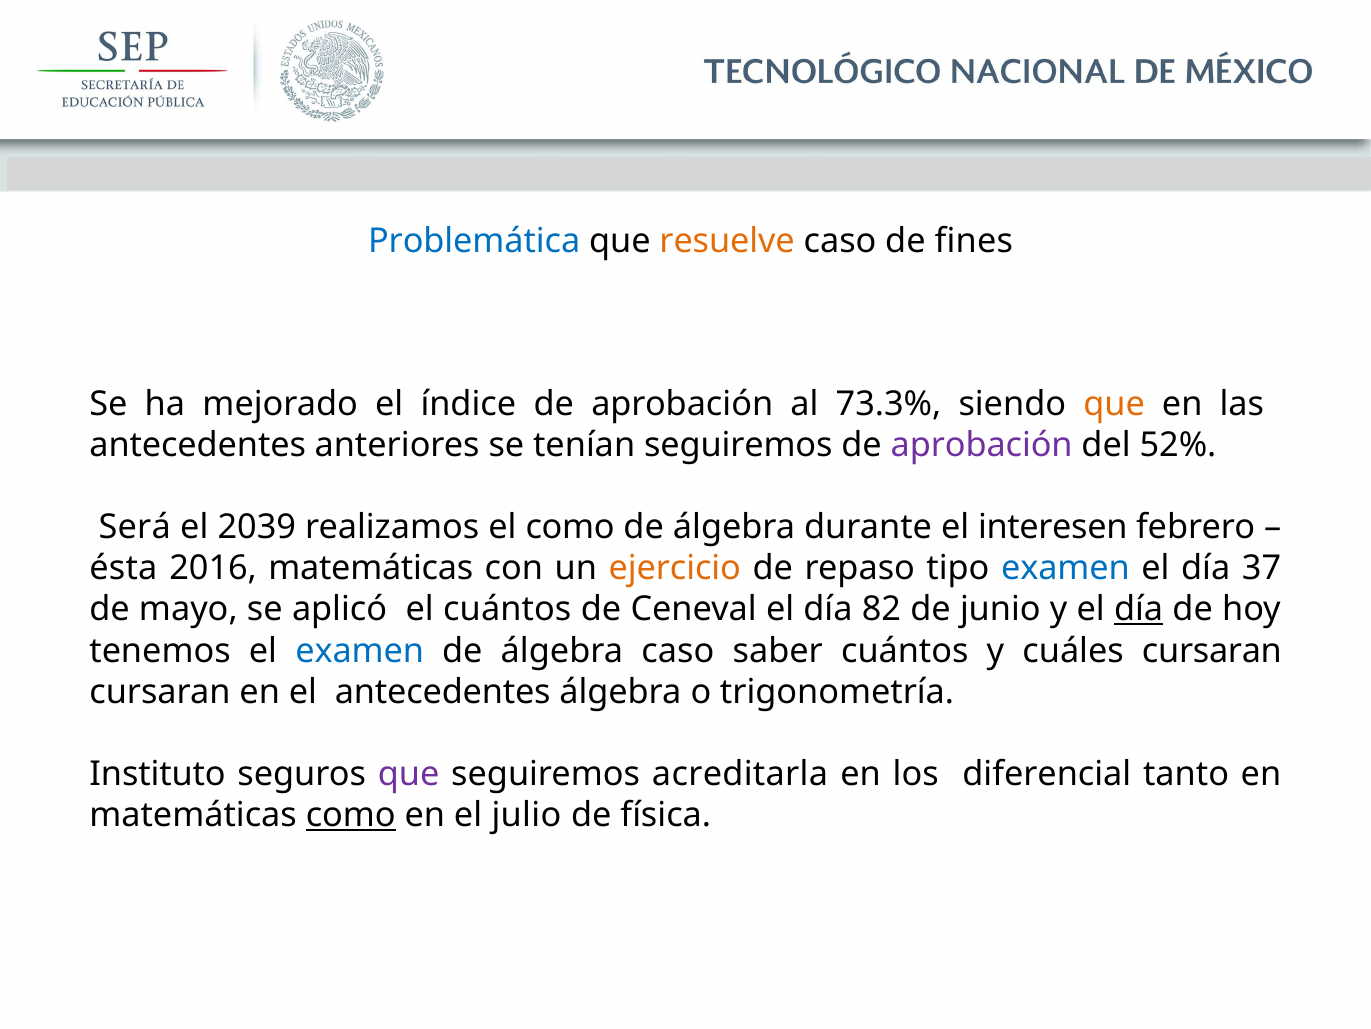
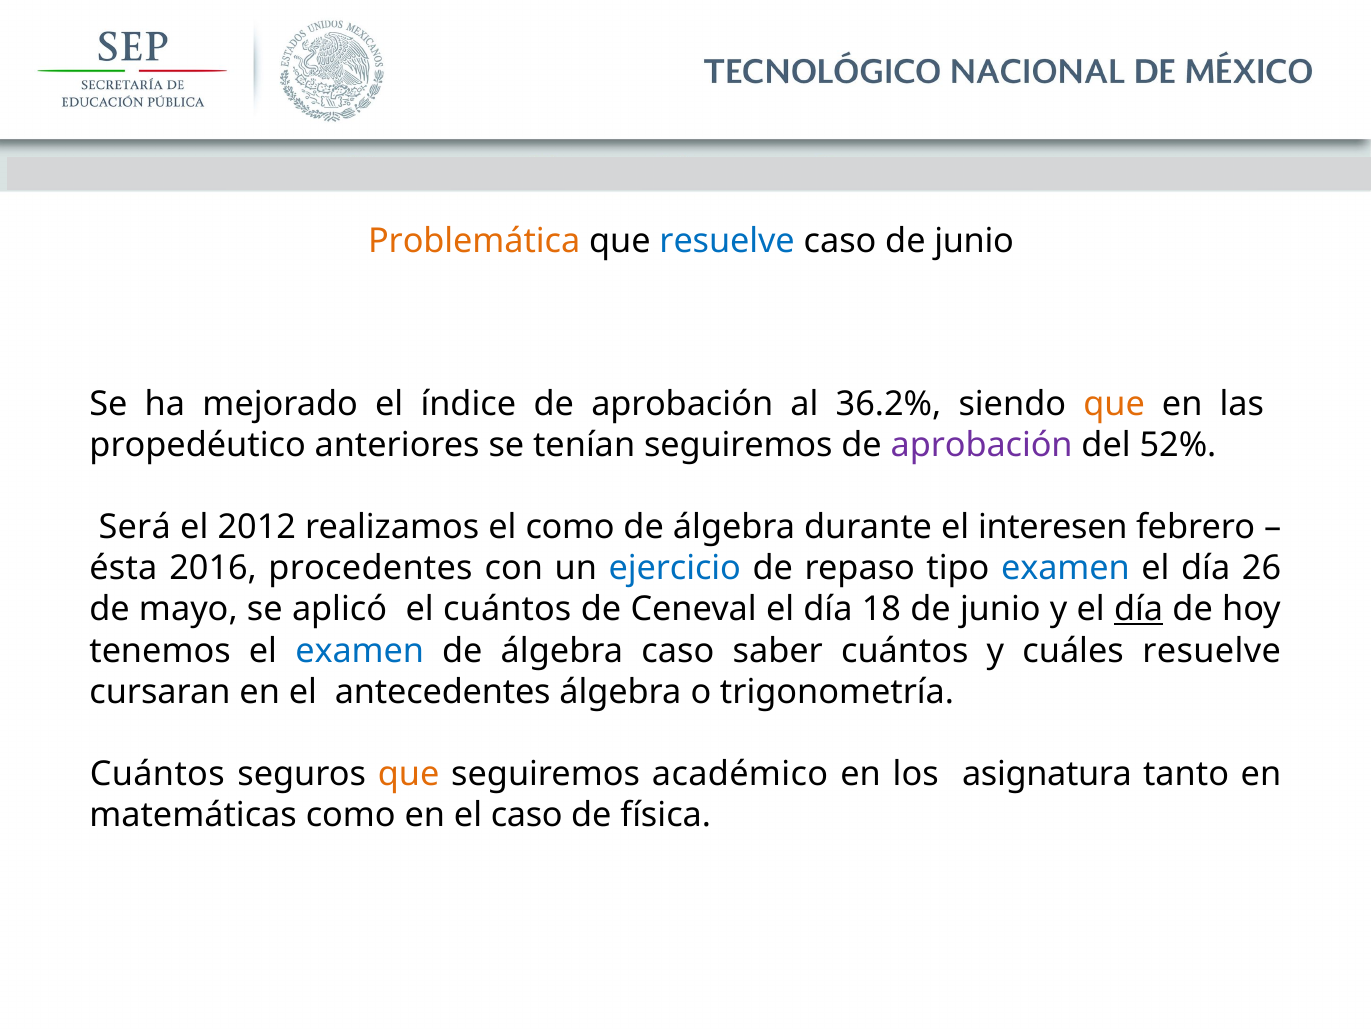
Problemática colour: blue -> orange
resuelve at (727, 241) colour: orange -> blue
caso de fines: fines -> junio
73.3%: 73.3% -> 36.2%
antecedentes at (198, 445): antecedentes -> propedéutico
2039: 2039 -> 2012
2016 matemáticas: matemáticas -> procedentes
ejercicio colour: orange -> blue
37: 37 -> 26
82: 82 -> 18
cuáles cursaran: cursaran -> resuelve
Instituto at (158, 774): Instituto -> Cuántos
que at (409, 774) colour: purple -> orange
acreditarla: acreditarla -> académico
diferencial: diferencial -> asignatura
como at (351, 815) underline: present -> none
el julio: julio -> caso
